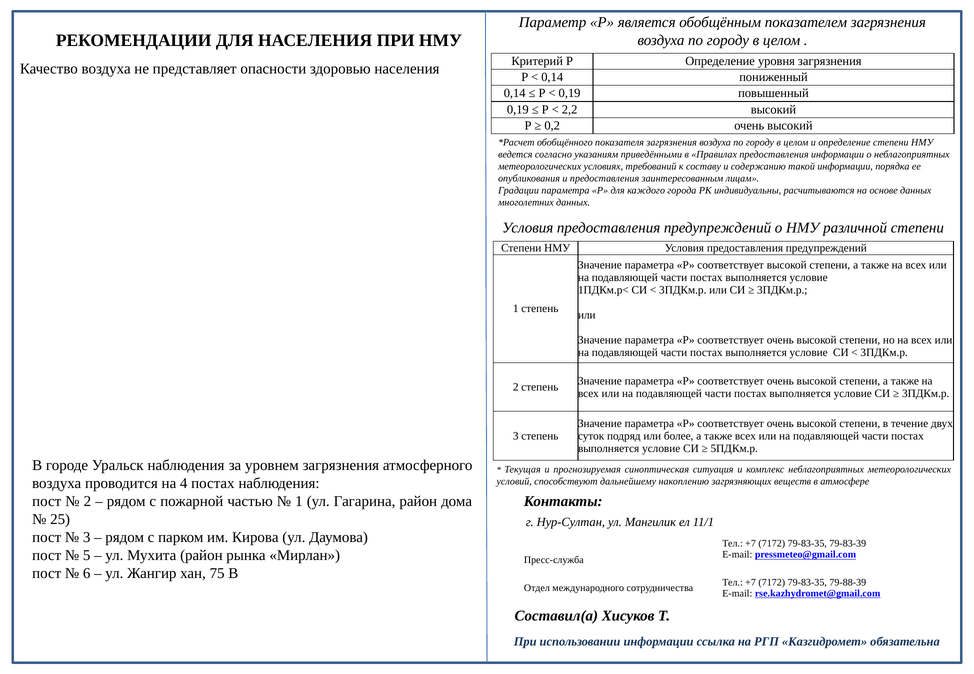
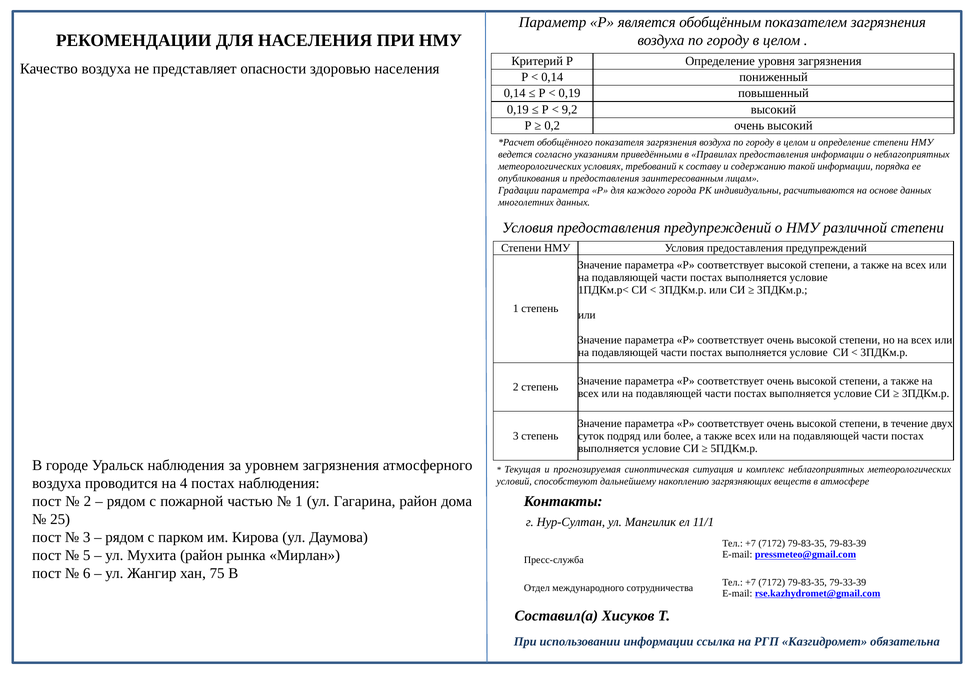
2,2: 2,2 -> 9,2
79-88-39: 79-88-39 -> 79-33-39
